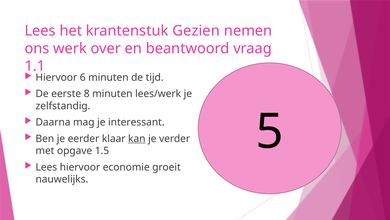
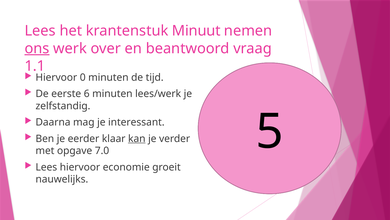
Gezien: Gezien -> Minuut
ons underline: none -> present
6: 6 -> 0
8: 8 -> 6
1.5: 1.5 -> 7.0
